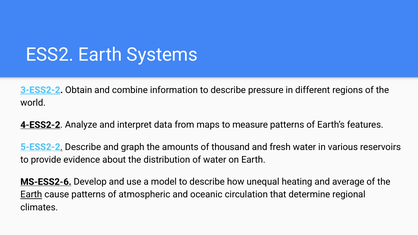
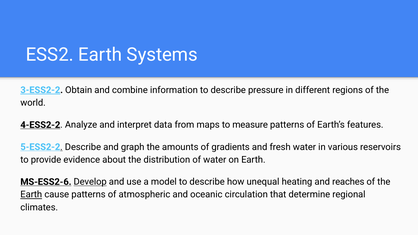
thousand: thousand -> gradients
Develop underline: none -> present
average: average -> reaches
